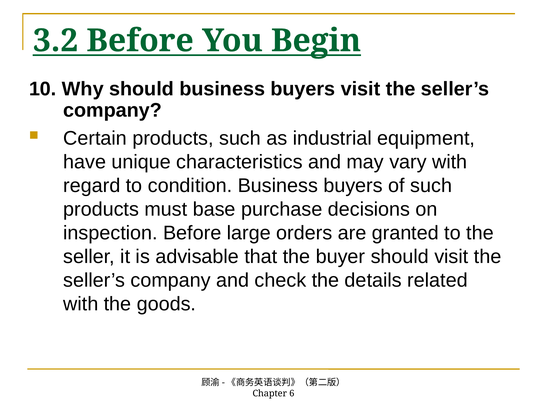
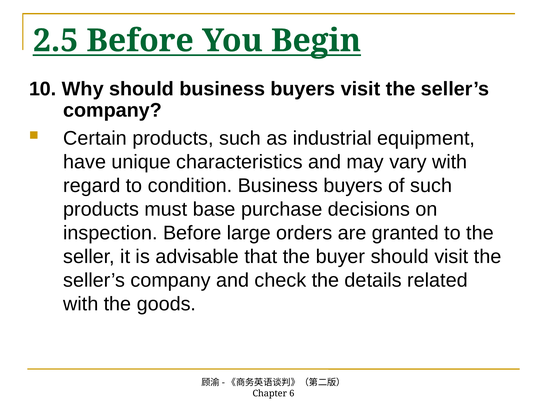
3.2: 3.2 -> 2.5
